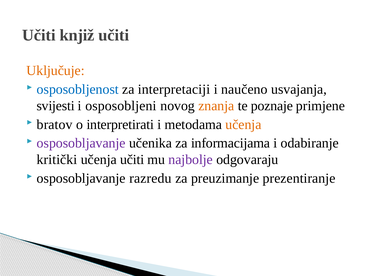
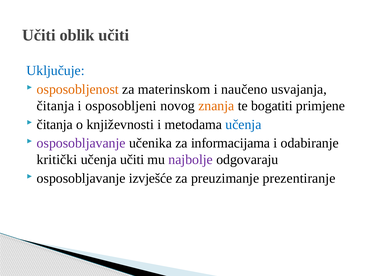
knjiž: knjiž -> oblik
Uključuje colour: orange -> blue
osposobljenost colour: blue -> orange
interpretaciji: interpretaciji -> materinskom
svijesti at (56, 106): svijesti -> čitanja
poznaje: poznaje -> bogatiti
bratov at (55, 124): bratov -> čitanja
interpretirati: interpretirati -> književnosti
učenja at (243, 124) colour: orange -> blue
razredu: razredu -> izvješće
